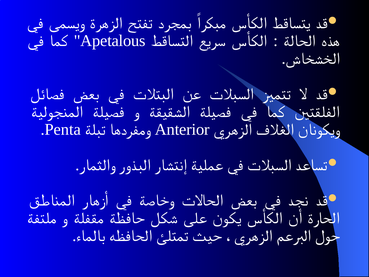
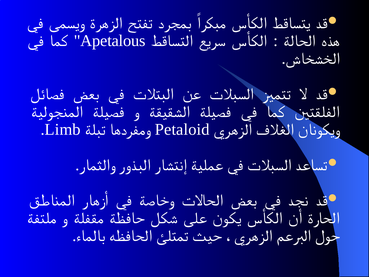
Penta: Penta -> Limb
Anterior: Anterior -> Petaloid
